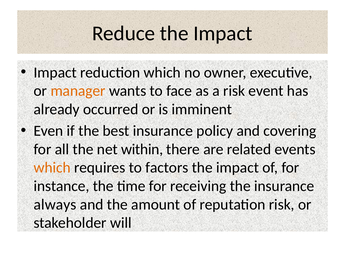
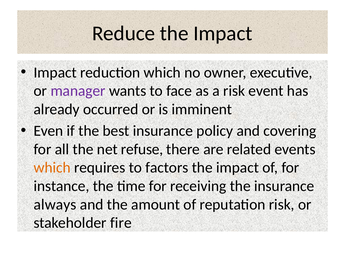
manager colour: orange -> purple
within: within -> refuse
will: will -> fire
